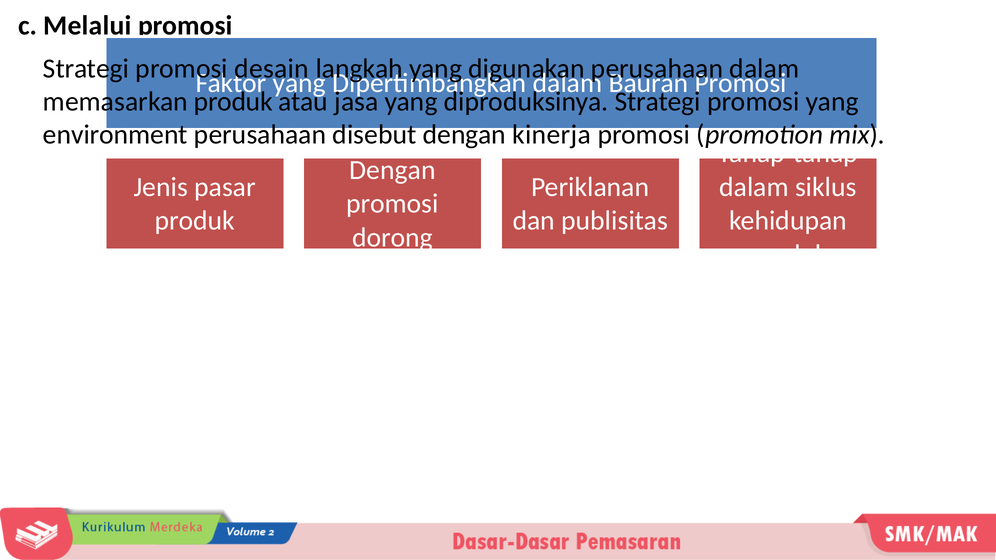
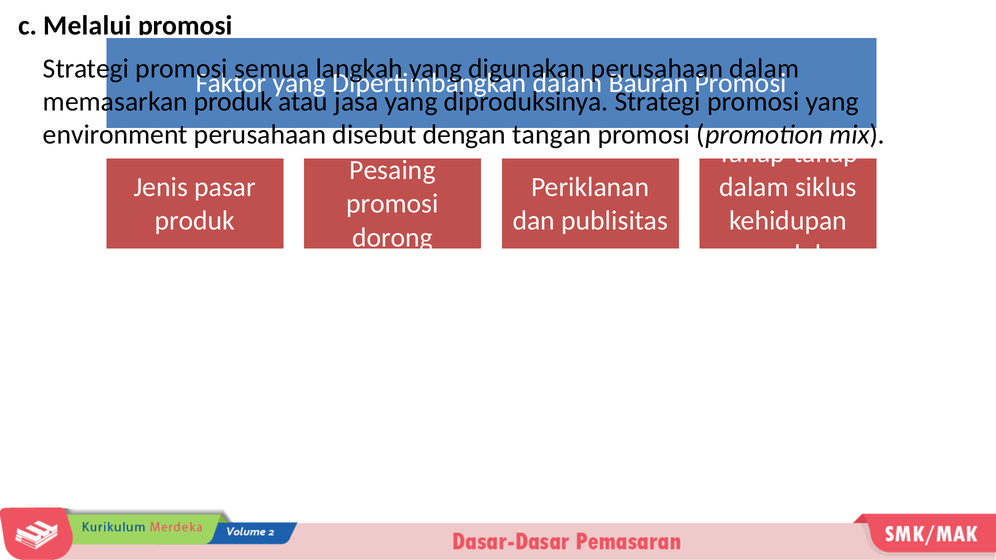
desain: desain -> semua
kinerja: kinerja -> tangan
Dengan at (392, 170): Dengan -> Pesaing
